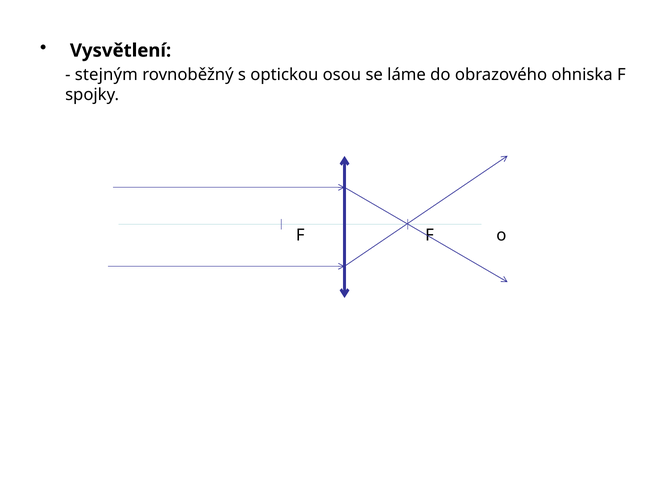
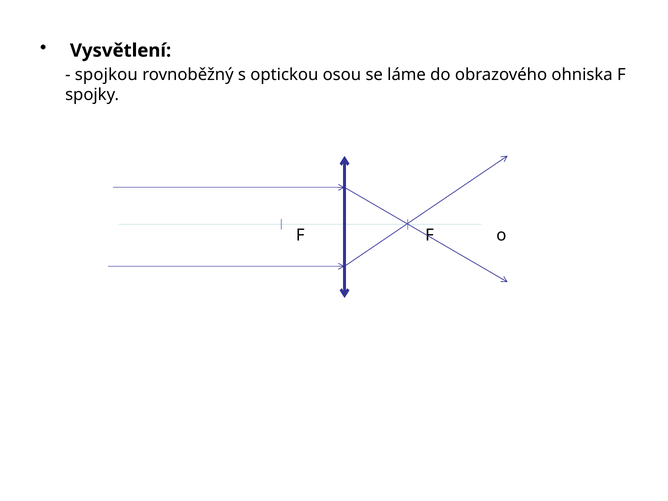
stejným: stejným -> spojkou
